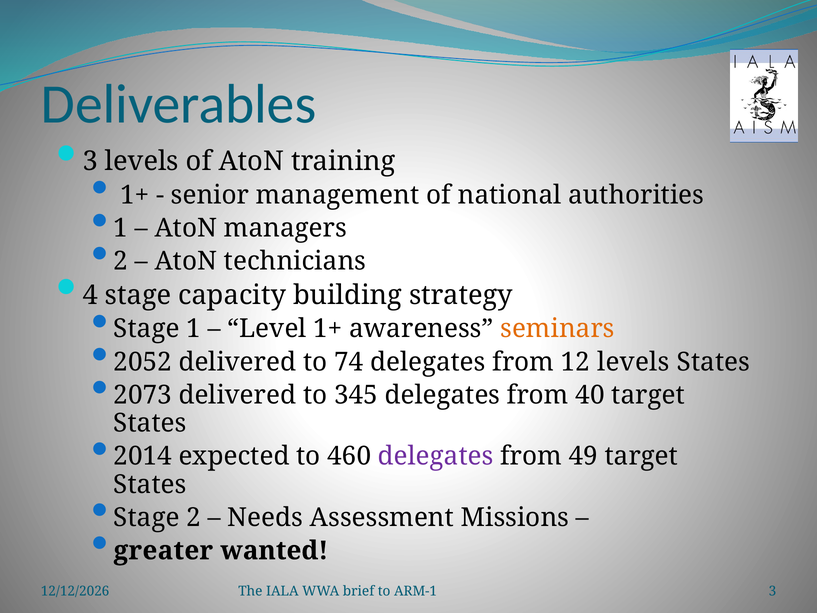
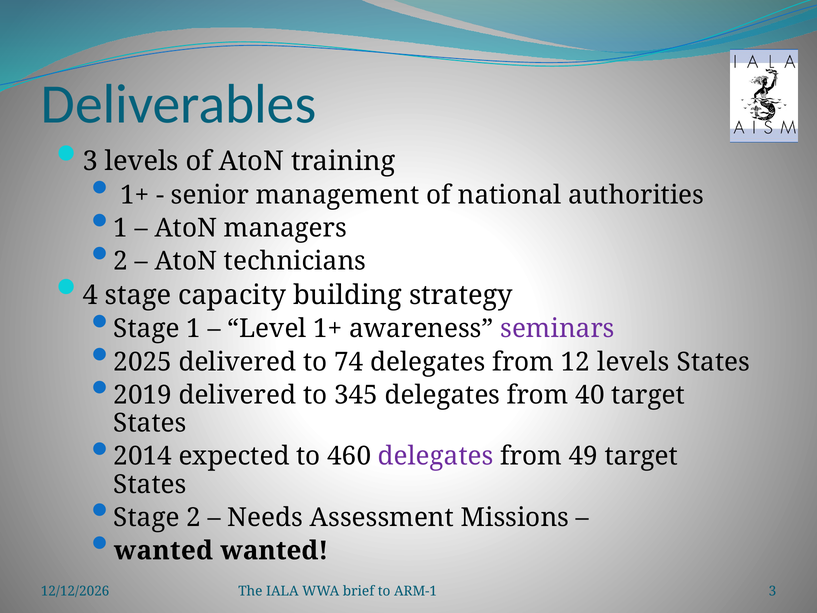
seminars colour: orange -> purple
2052: 2052 -> 2025
2073: 2073 -> 2019
greater at (163, 550): greater -> wanted
